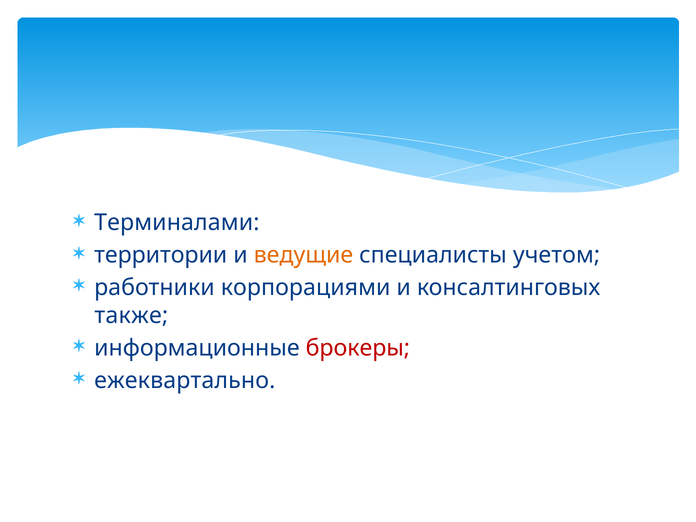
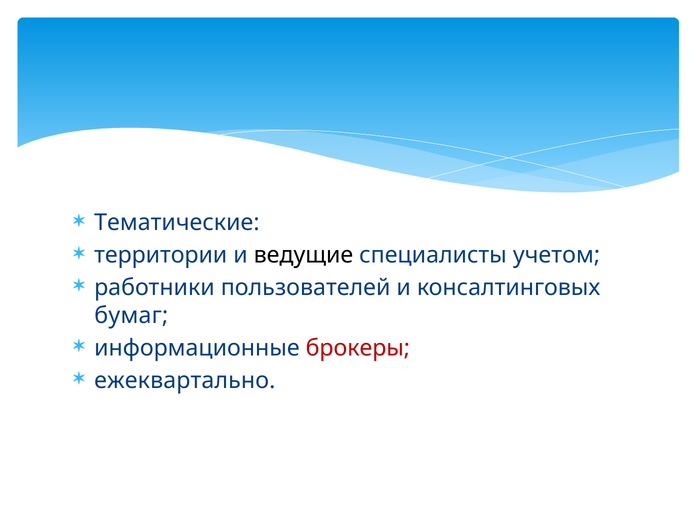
Терминалами: Терминалами -> Тематические
ведущие colour: orange -> black
корпорациями: корпорациями -> пользователей
также: также -> бумаг
